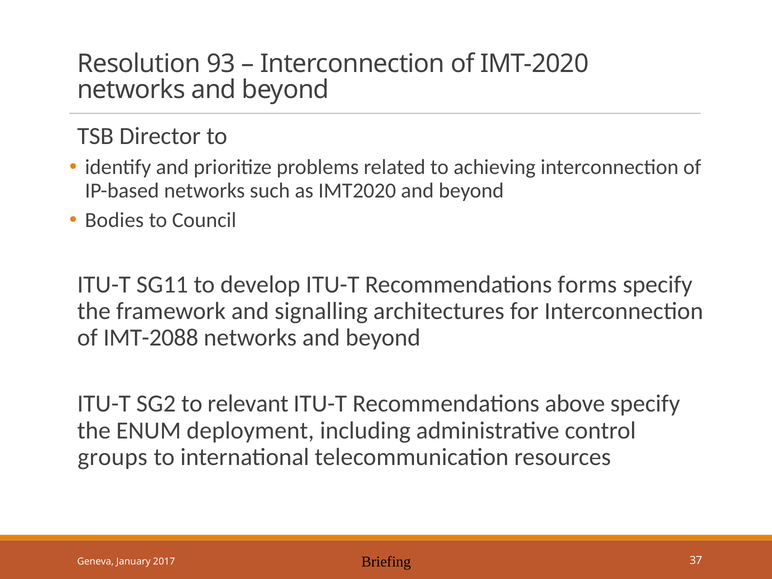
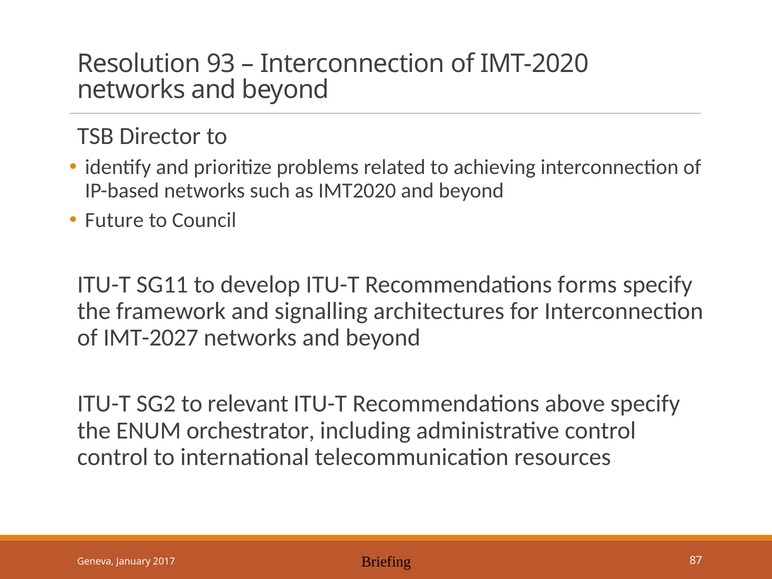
Bodies: Bodies -> Future
IMT-2088: IMT-2088 -> IMT-2027
deployment: deployment -> orchestrator
groups at (113, 457): groups -> control
37: 37 -> 87
